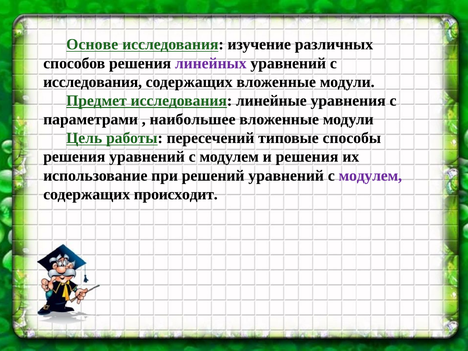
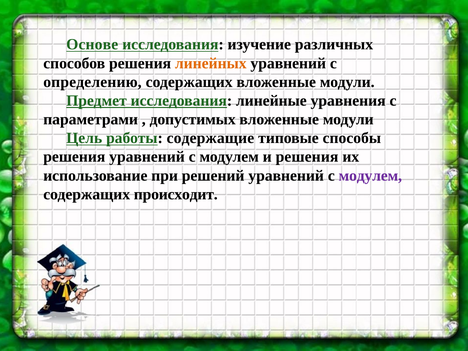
линейных colour: purple -> orange
исследования at (93, 82): исследования -> определению
наибольшее: наибольшее -> допустимых
пересечений: пересечений -> содержащие
